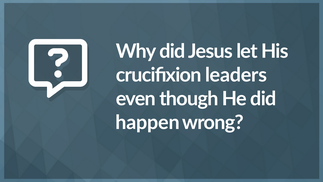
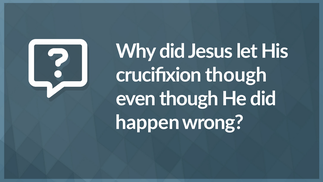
crucifixion leaders: leaders -> though
